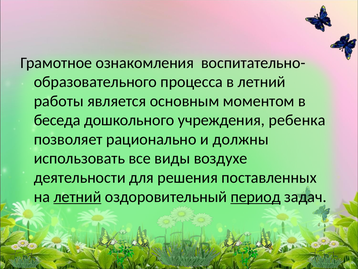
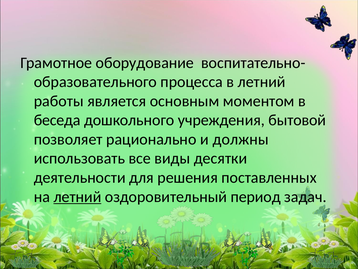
ознакомления: ознакомления -> оборудование
ребенка: ребенка -> бытовой
воздухе: воздухе -> десятки
период underline: present -> none
